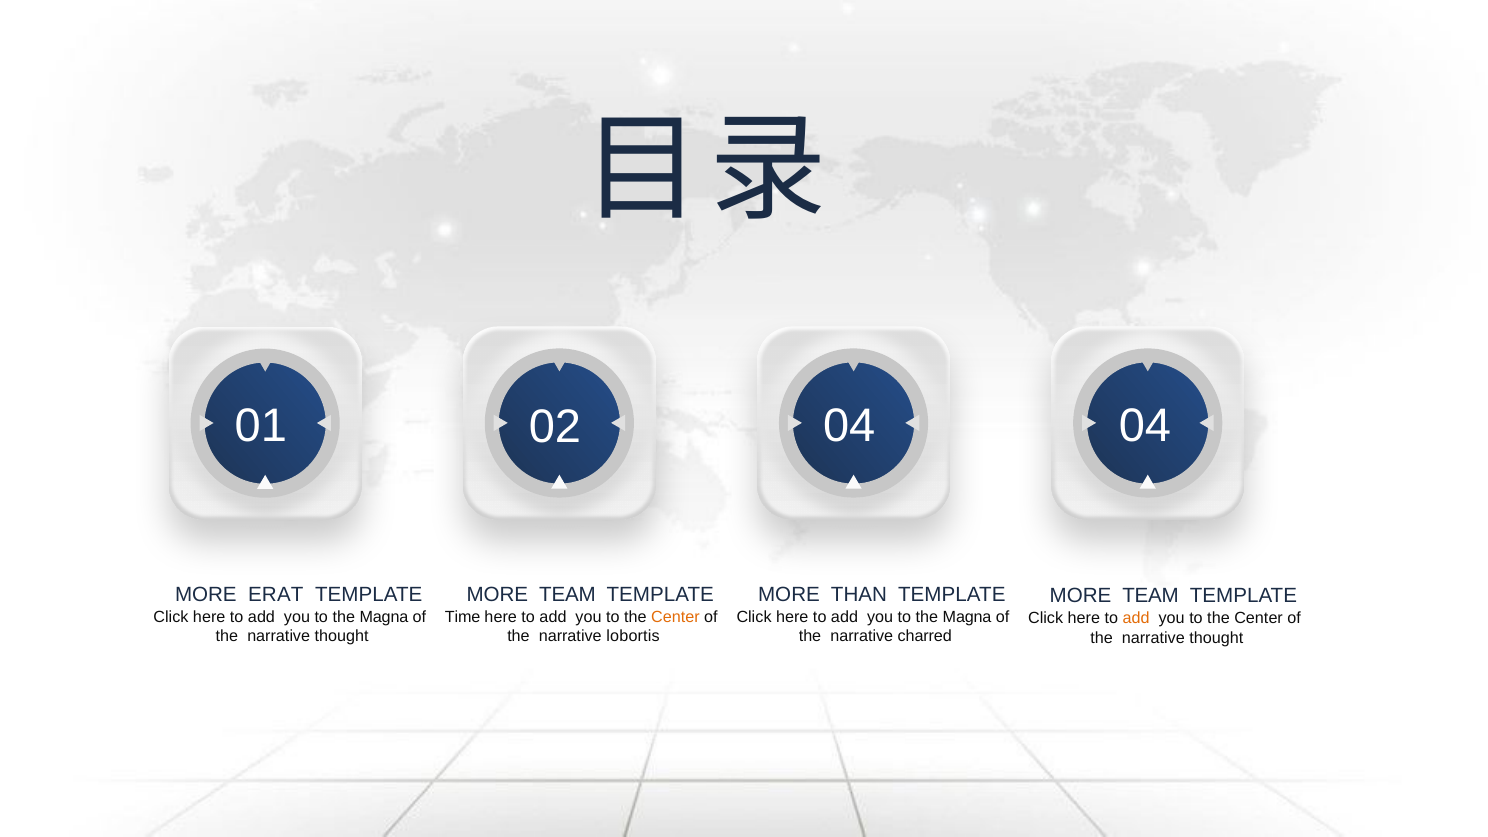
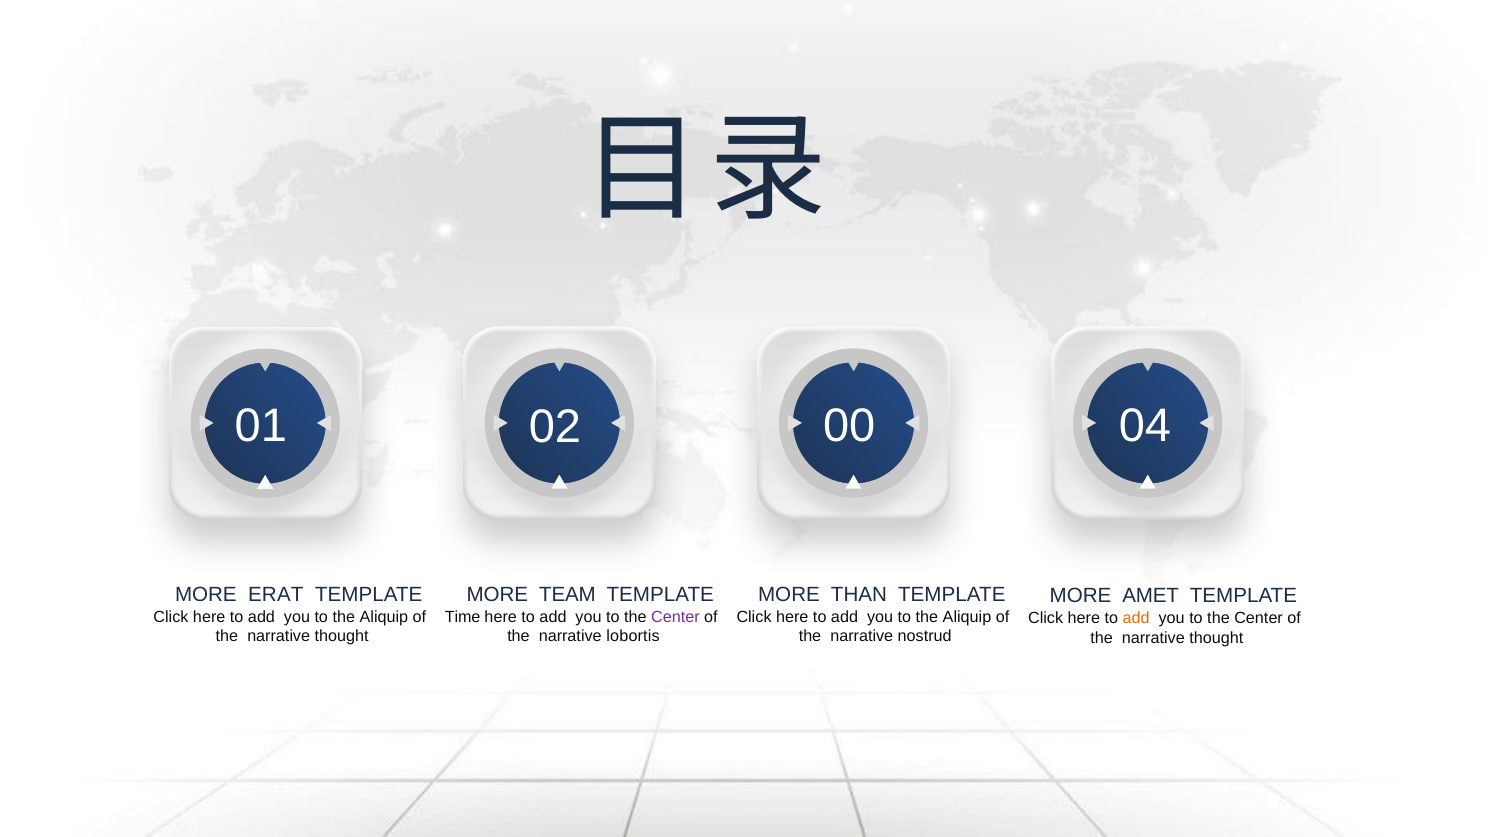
02 04: 04 -> 00
TEAM at (1151, 596): TEAM -> AMET
Magna at (384, 617): Magna -> Aliquip
Center at (675, 617) colour: orange -> purple
Magna at (967, 617): Magna -> Aliquip
charred: charred -> nostrud
